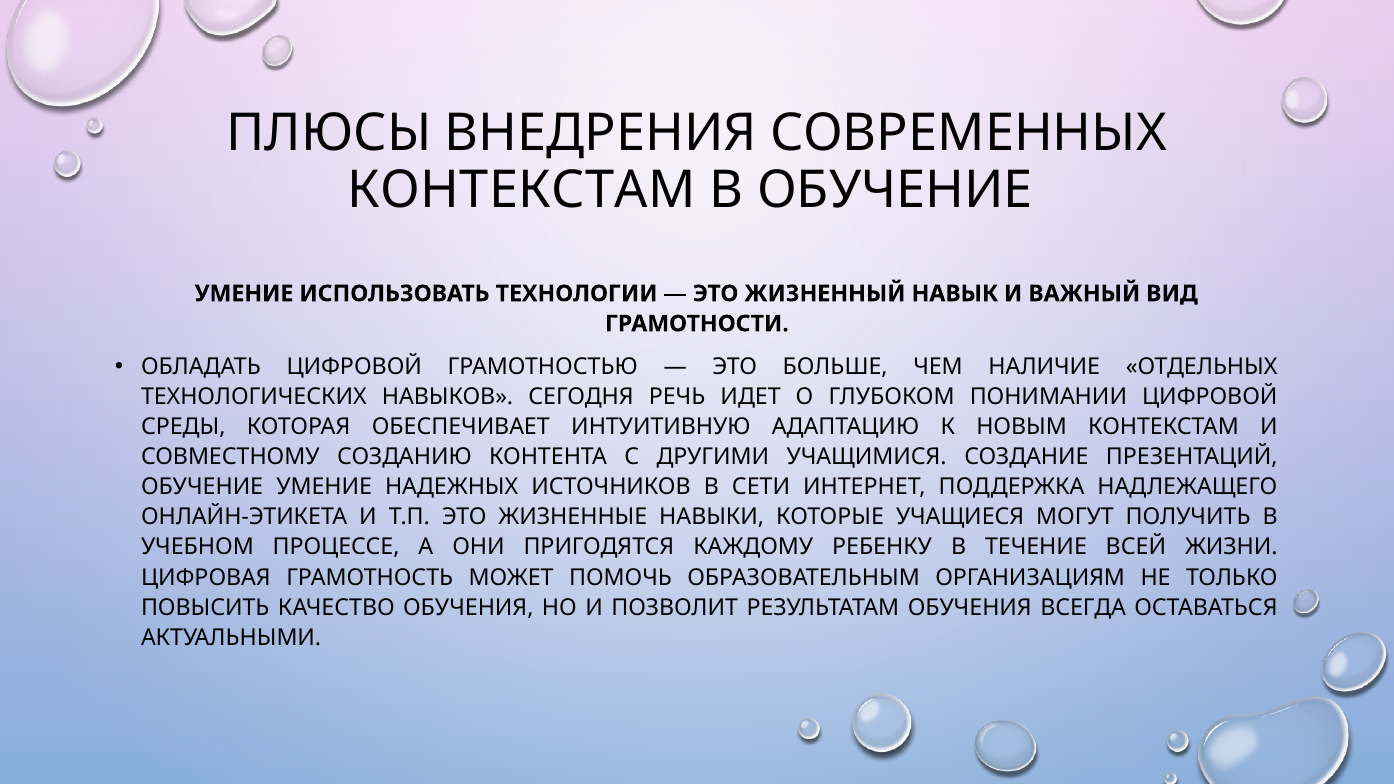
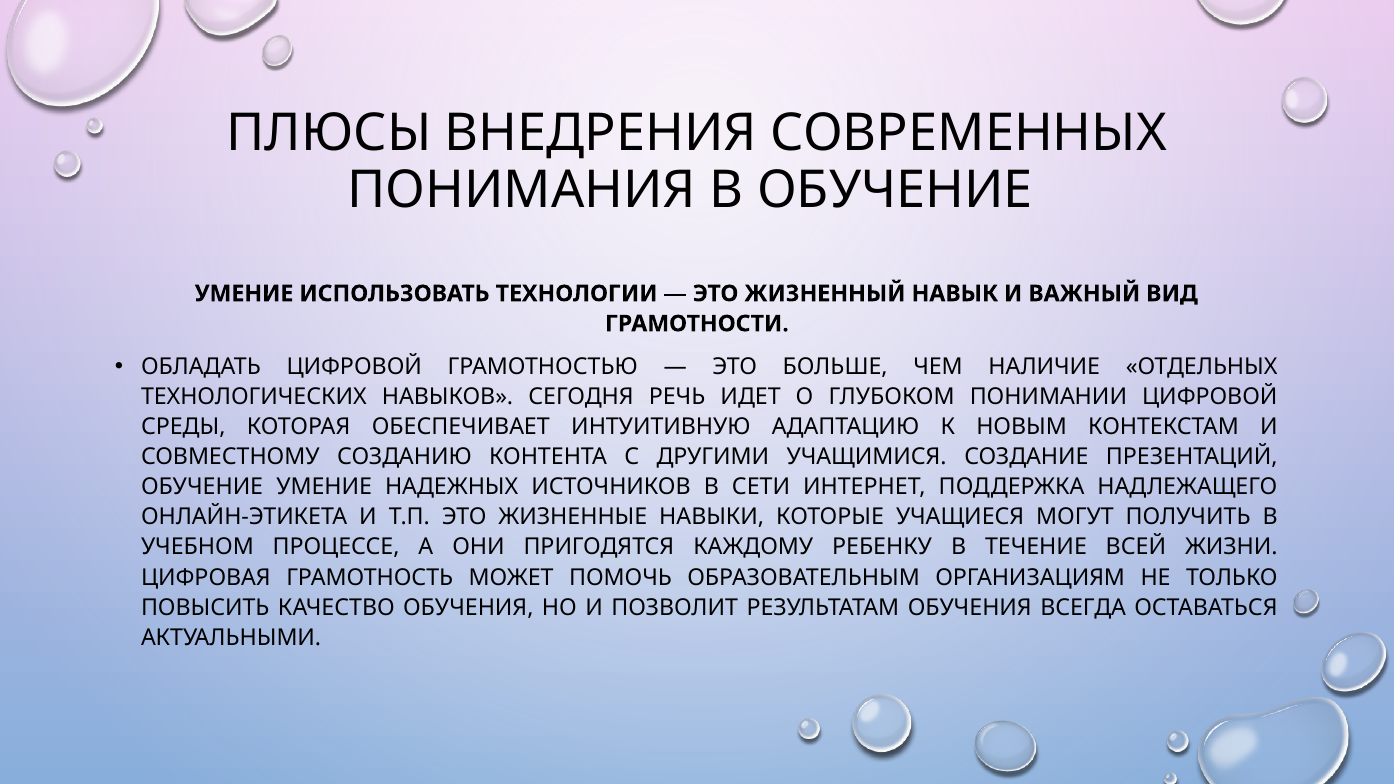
КОНТЕКСТАМ at (522, 190): КОНТЕКСТАМ -> ПОНИМАНИЯ
